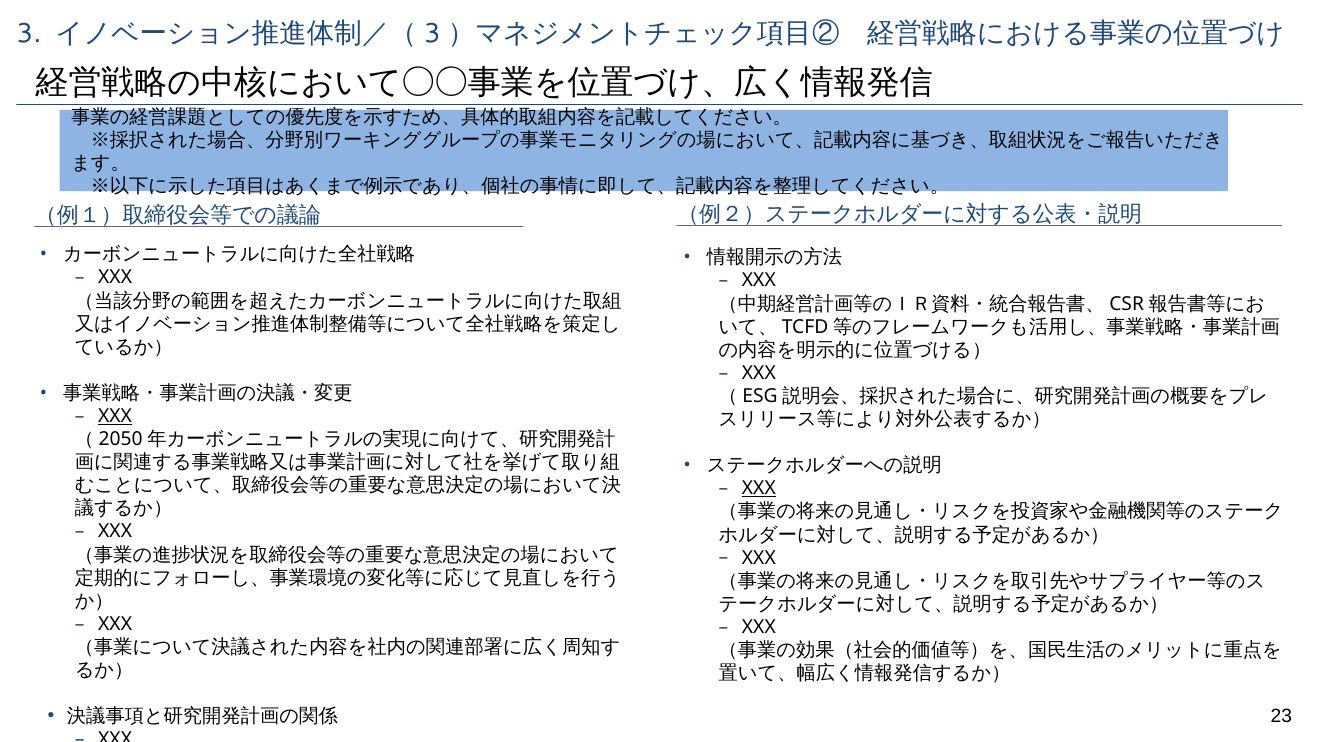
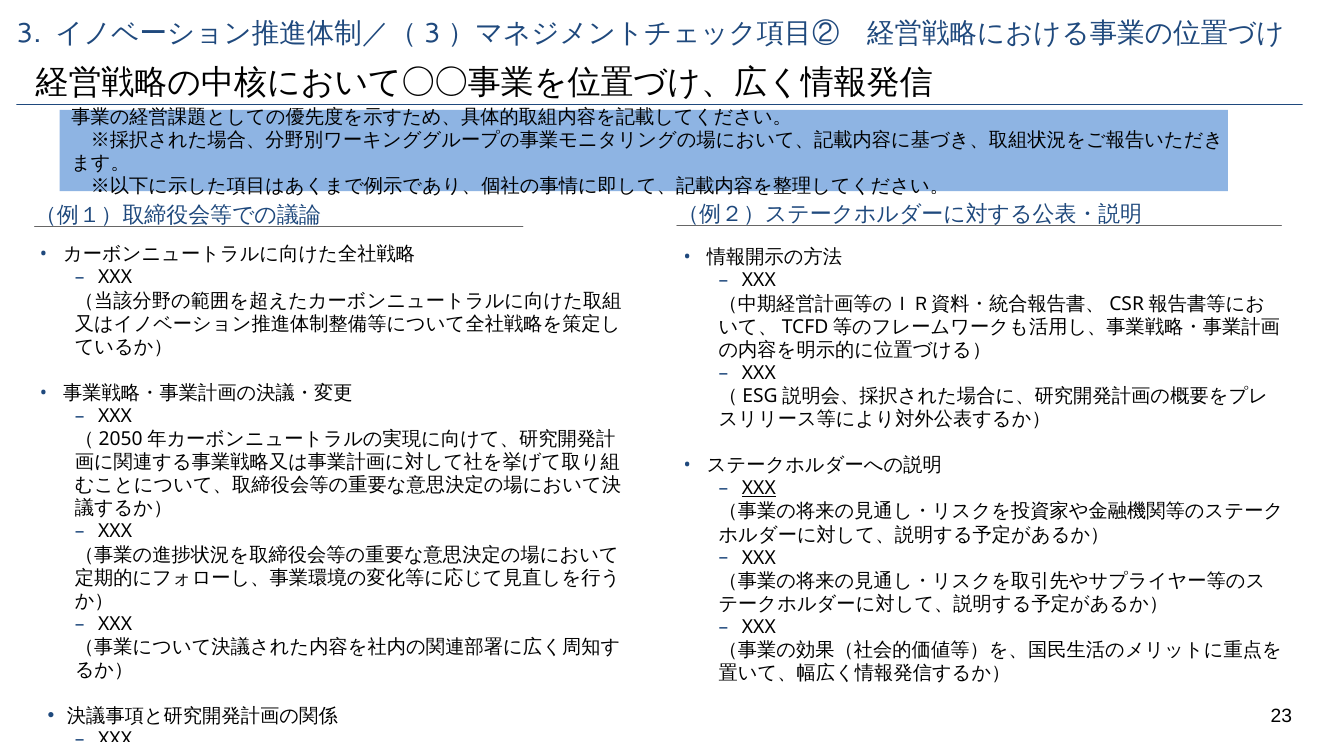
XXX at (115, 416) underline: present -> none
